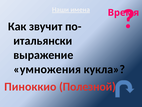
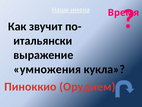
Полезной: Полезной -> Орудием
